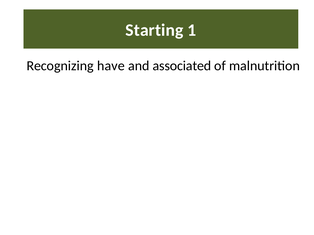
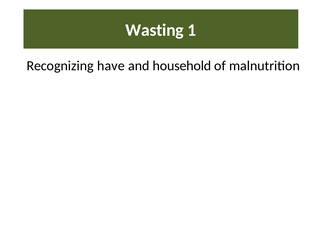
Starting: Starting -> Wasting
associated: associated -> household
